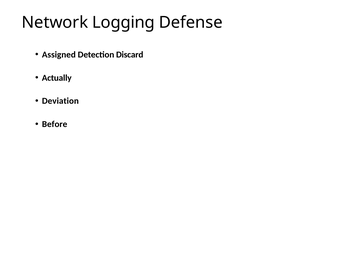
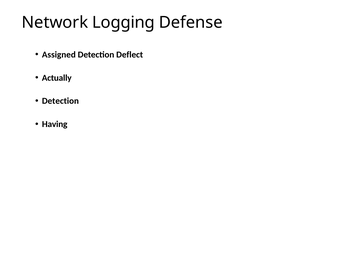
Discard: Discard -> Deflect
Deviation at (60, 101): Deviation -> Detection
Before: Before -> Having
